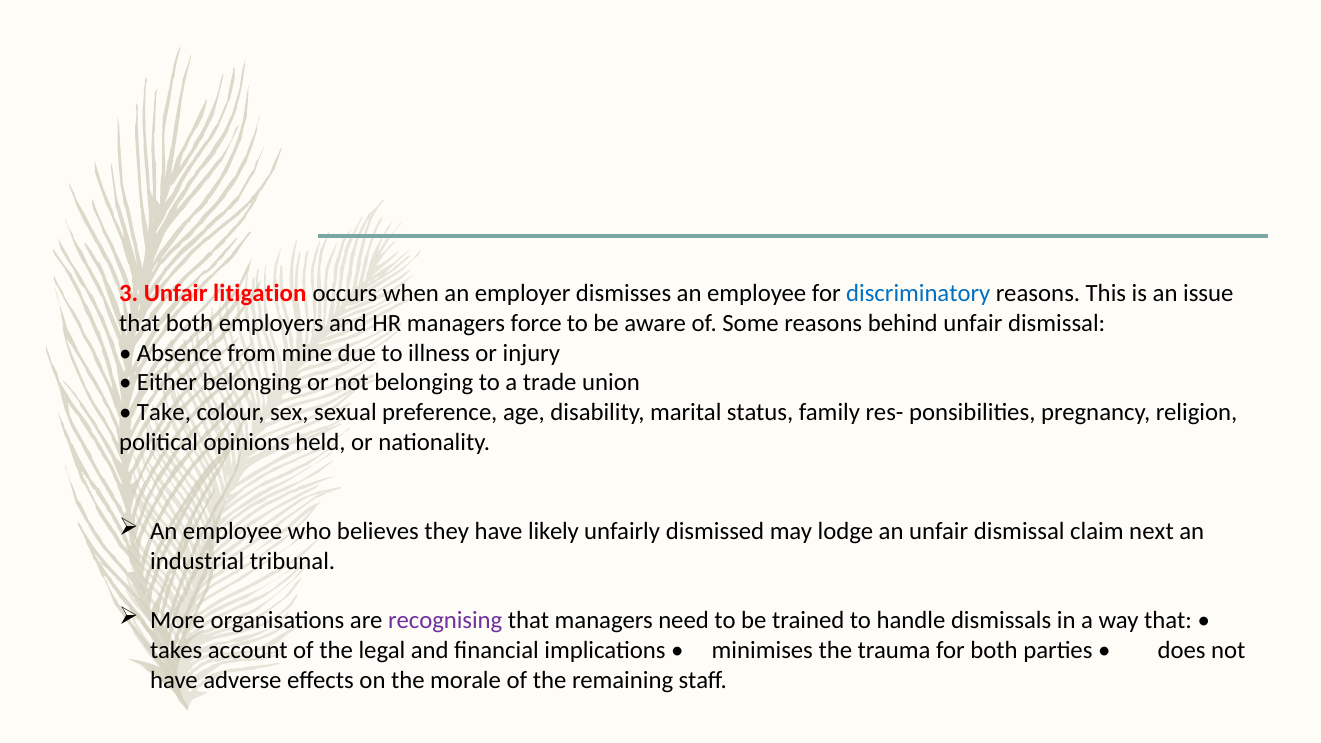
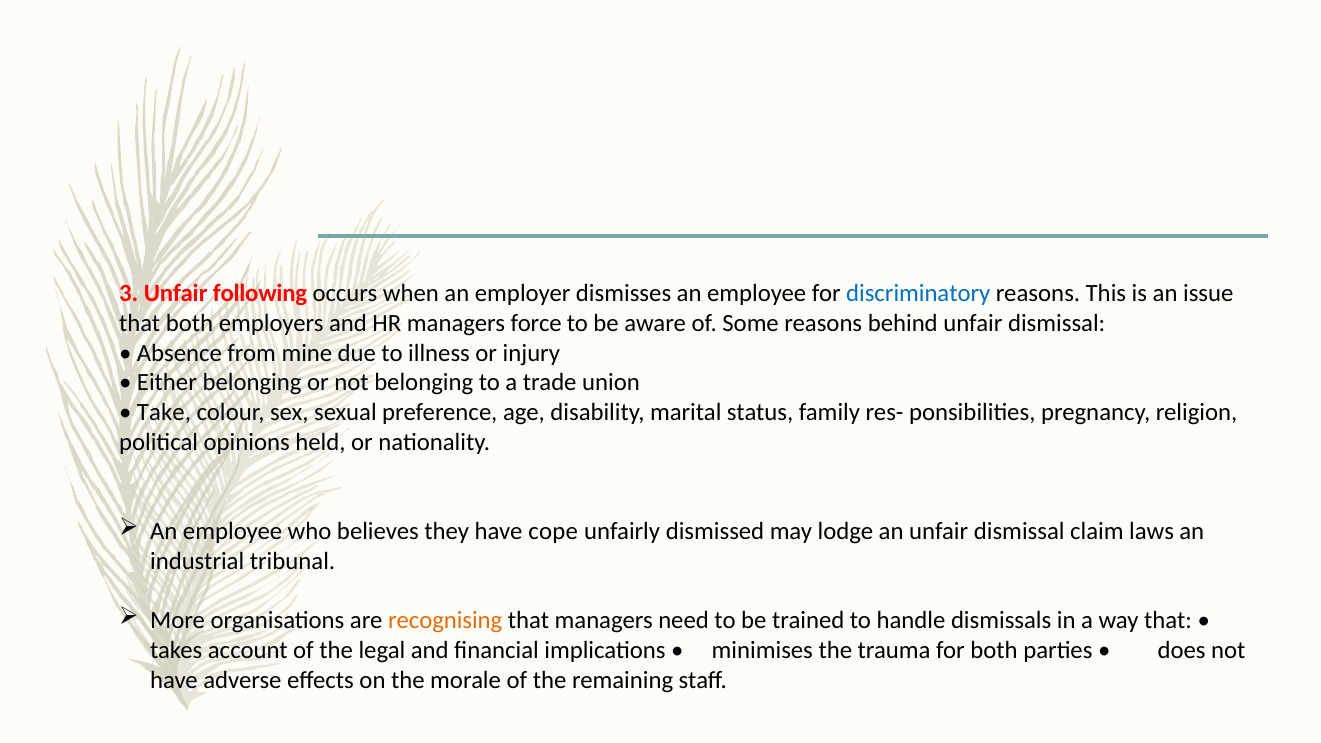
litigation: litigation -> following
likely: likely -> cope
next: next -> laws
recognising colour: purple -> orange
